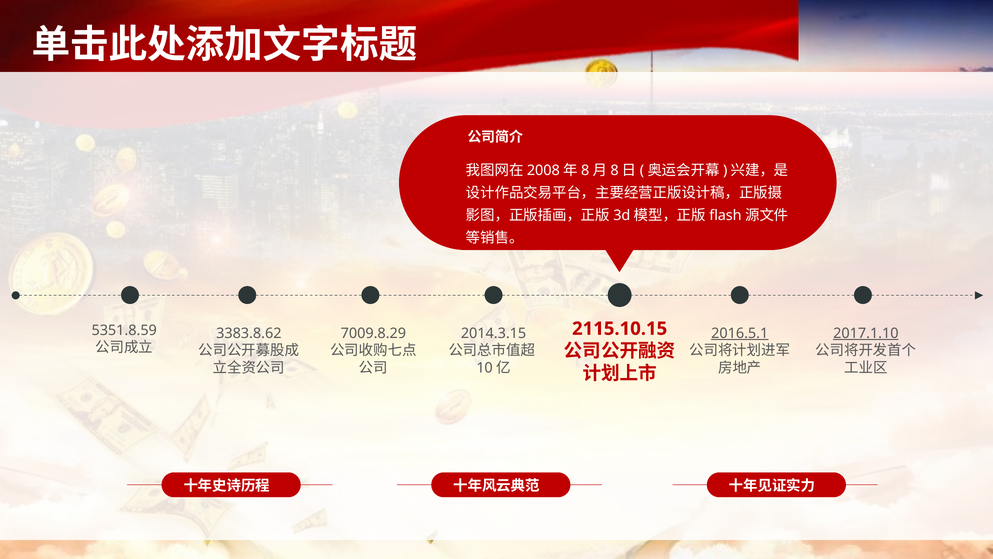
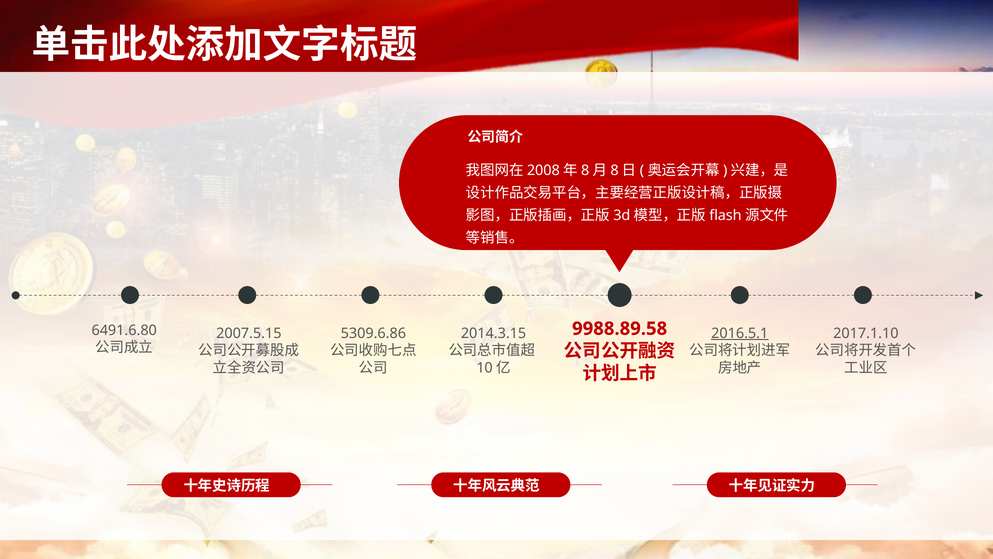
2115.10.15: 2115.10.15 -> 9988.89.58
5351.8.59: 5351.8.59 -> 6491.6.80
3383.8.62: 3383.8.62 -> 2007.5.15
7009.8.29: 7009.8.29 -> 5309.6.86
2017.1.10 underline: present -> none
